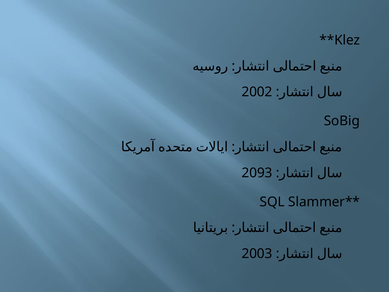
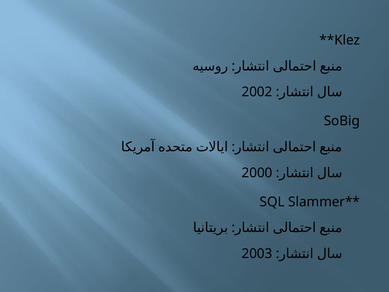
2093: 2093 -> 2000
